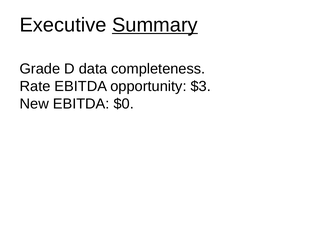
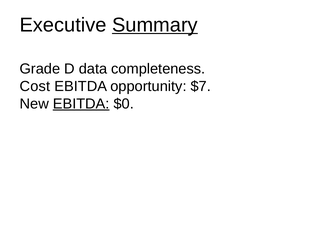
Rate: Rate -> Cost
$3: $3 -> $7
EBITDA at (81, 104) underline: none -> present
